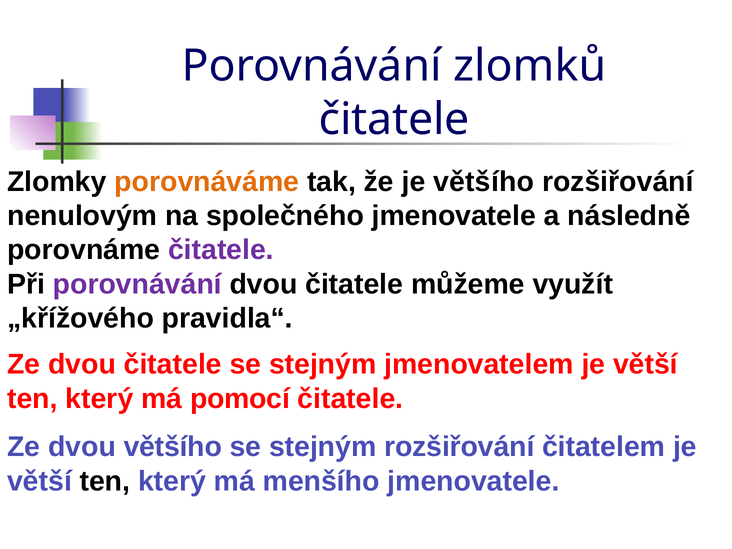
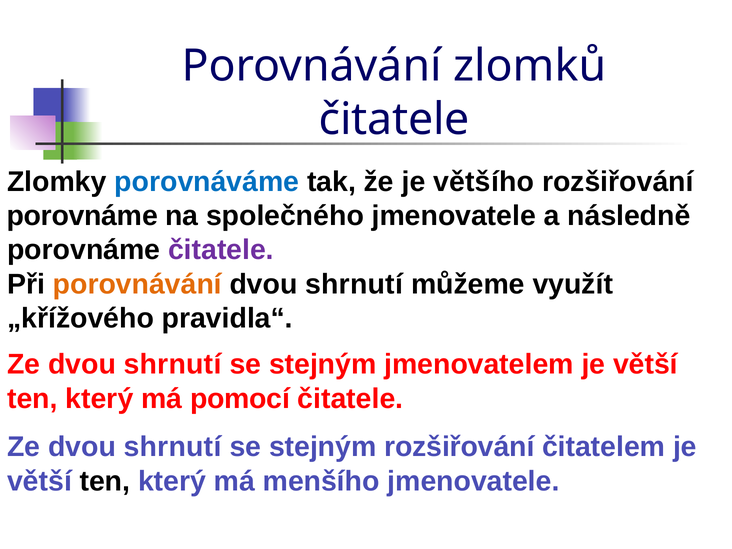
porovnáváme colour: orange -> blue
nenulovým at (82, 216): nenulovým -> porovnáme
porovnávání at (137, 284) colour: purple -> orange
čitatele at (354, 284): čitatele -> shrnutí
čitatele at (173, 364): čitatele -> shrnutí
většího at (173, 447): většího -> shrnutí
